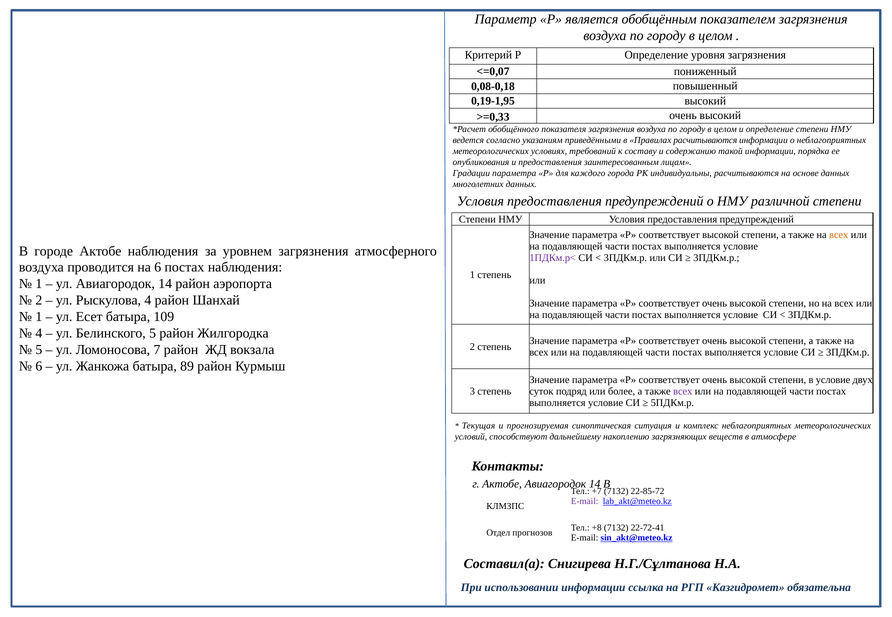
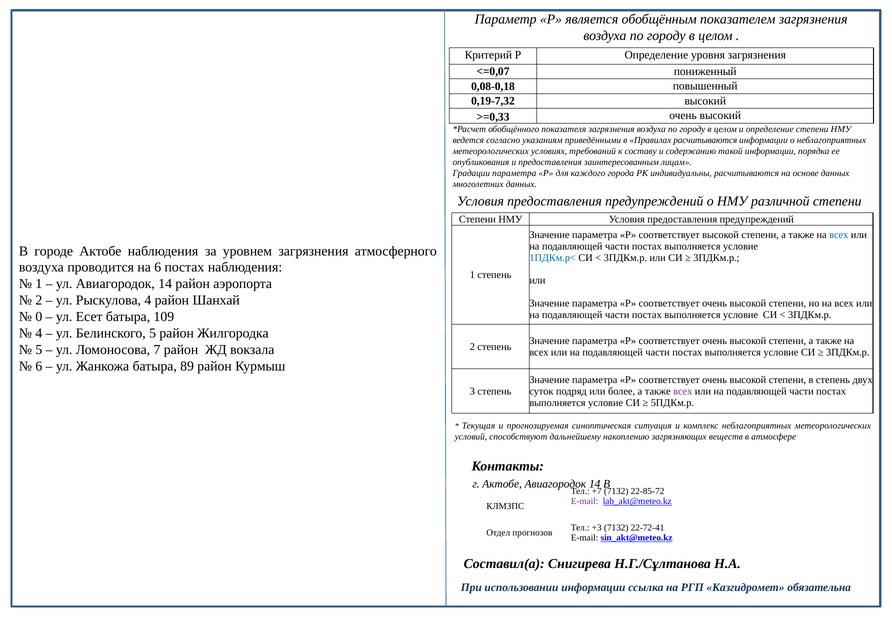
0,19-1,95: 0,19-1,95 -> 0,19-7,32
всех at (839, 235) colour: orange -> blue
1ПДКм.р< colour: purple -> blue
1 at (39, 317): 1 -> 0
в условие: условие -> степень
+8: +8 -> +3
